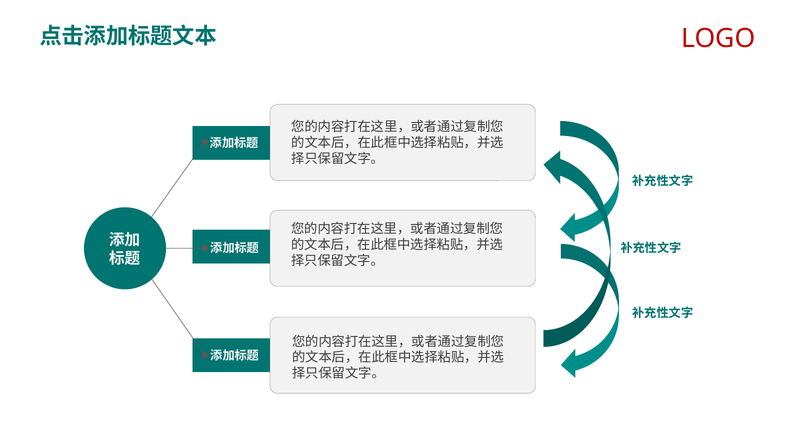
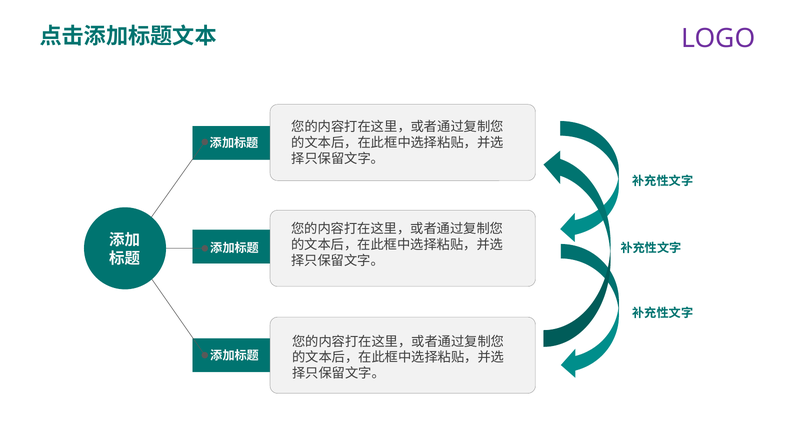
LOGO colour: red -> purple
